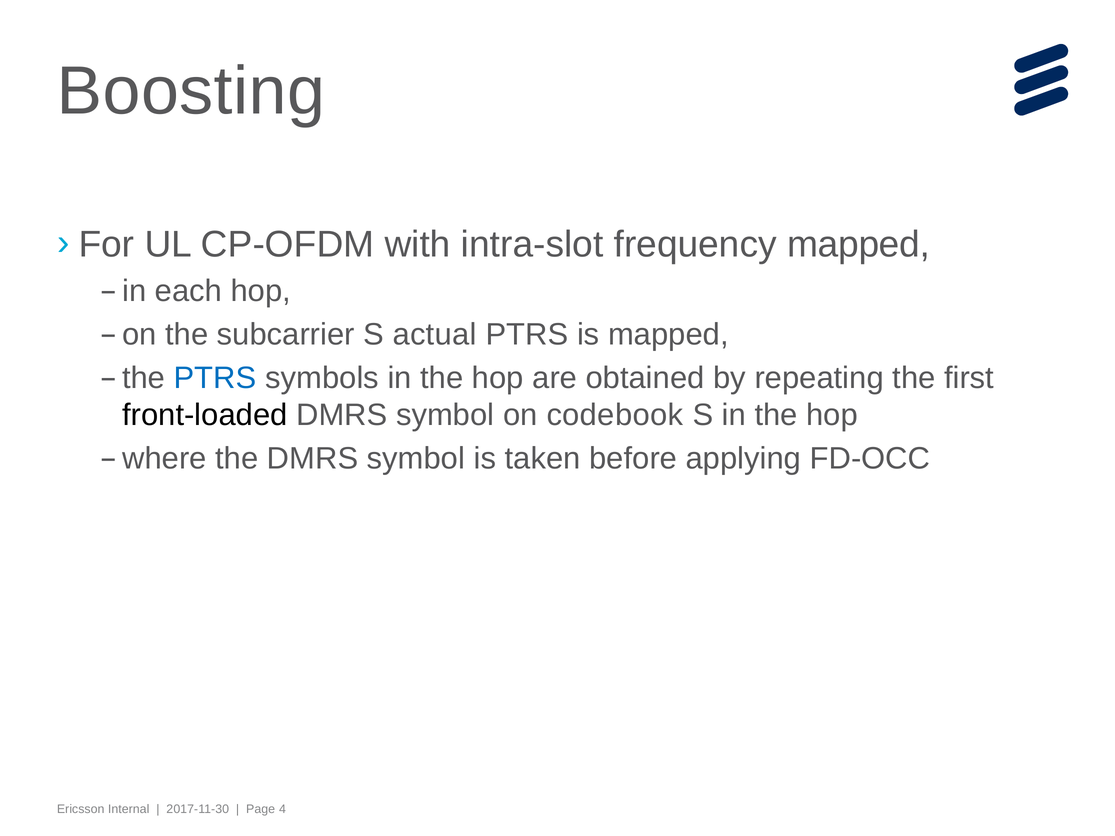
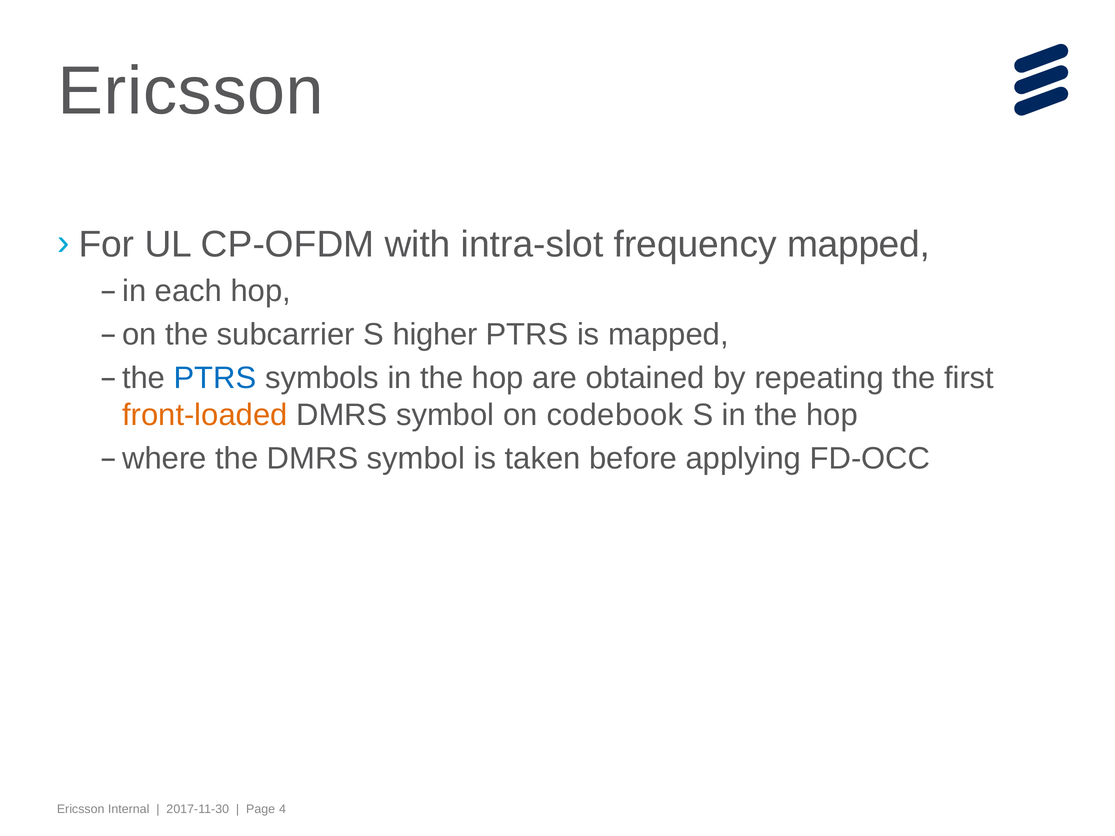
Boosting at (191, 91): Boosting -> Ericsson
actual: actual -> higher
front-loaded colour: black -> orange
